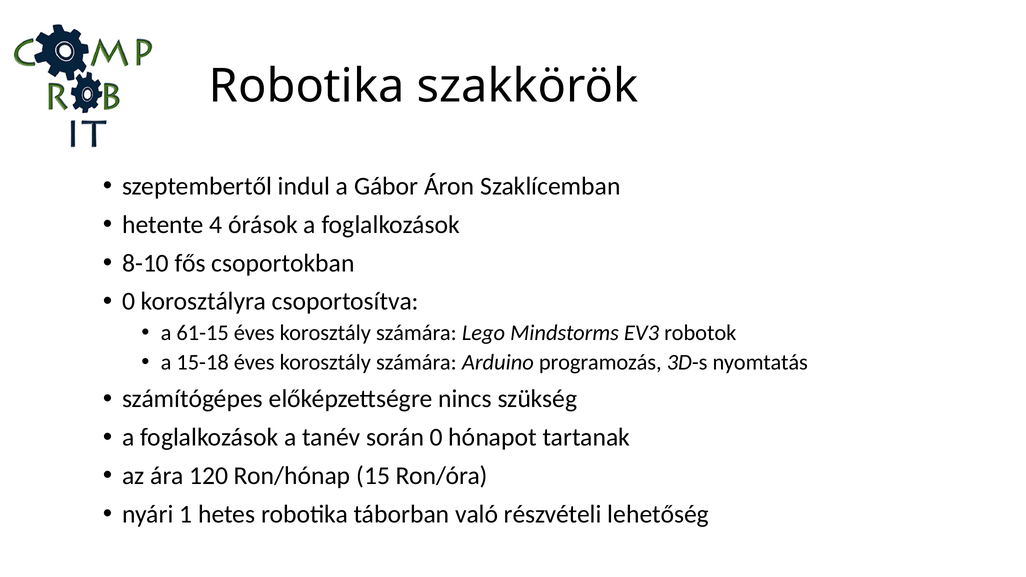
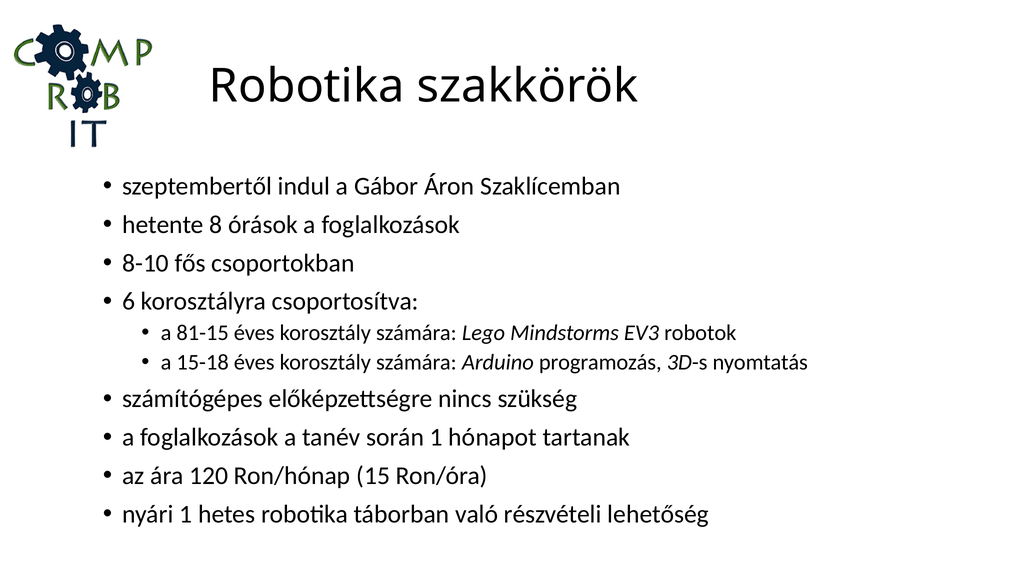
4: 4 -> 8
0 at (129, 302): 0 -> 6
61-15: 61-15 -> 81-15
során 0: 0 -> 1
